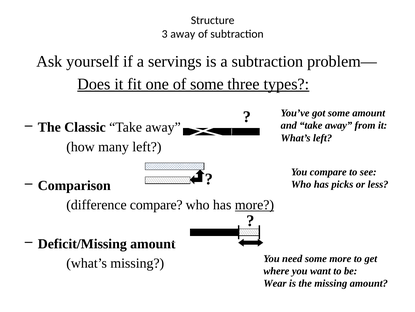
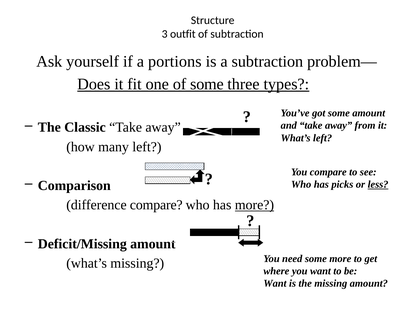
3 away: away -> outfit
servings: servings -> portions
less underline: none -> present
Wear at (275, 283): Wear -> Want
